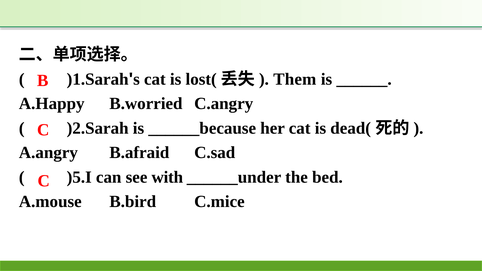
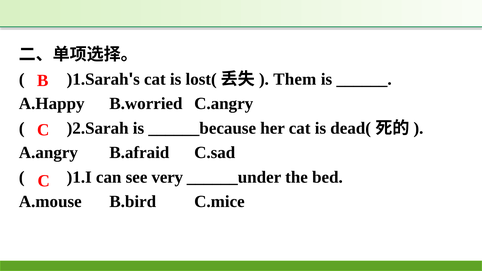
)5.I: )5.I -> )1.I
with: with -> very
